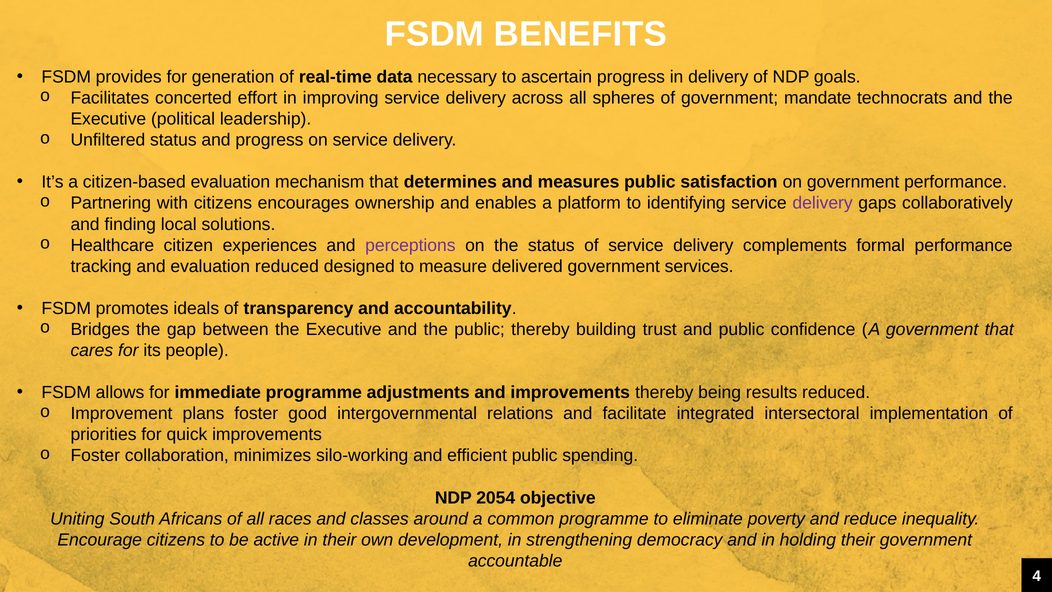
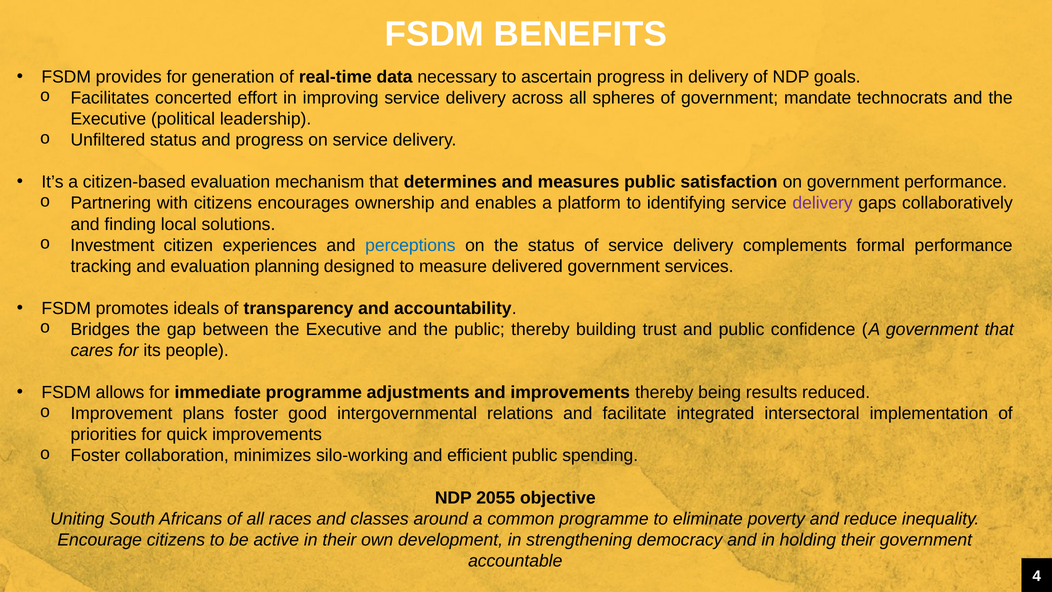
Healthcare: Healthcare -> Investment
perceptions colour: purple -> blue
evaluation reduced: reduced -> planning
2054: 2054 -> 2055
